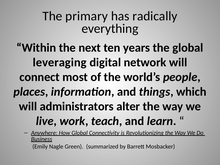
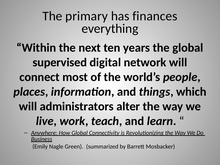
radically: radically -> finances
leveraging: leveraging -> supervised
